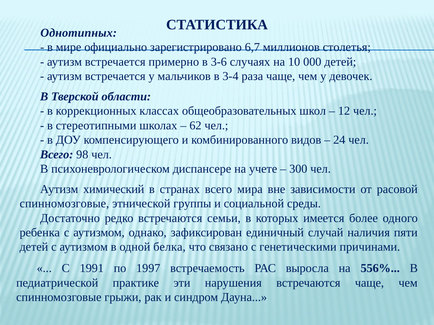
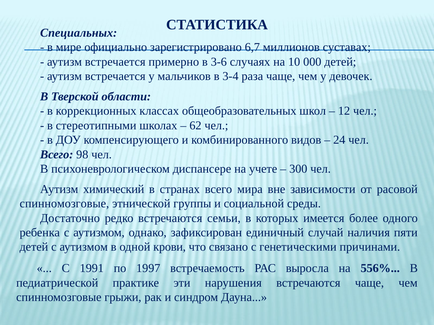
Однотипных: Однотипных -> Специальных
столетья: столетья -> суставах
белка: белка -> крови
